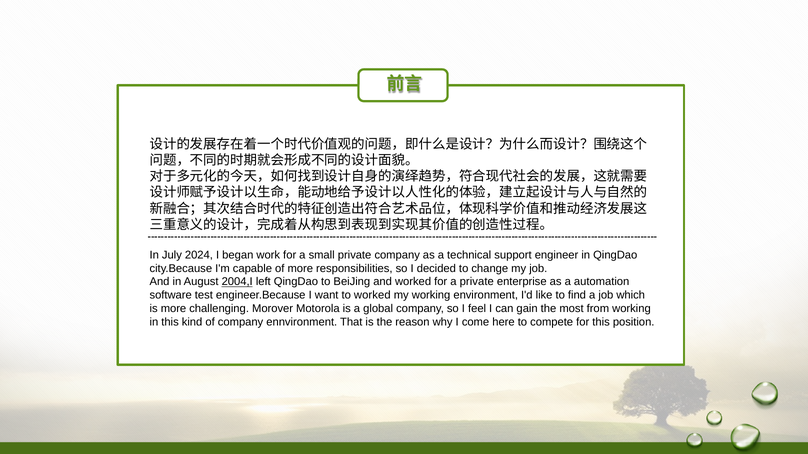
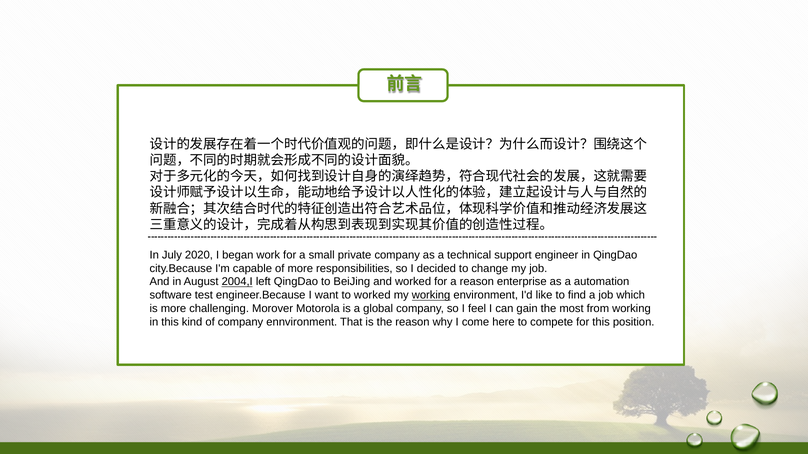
2024: 2024 -> 2020
a private: private -> reason
working at (431, 296) underline: none -> present
